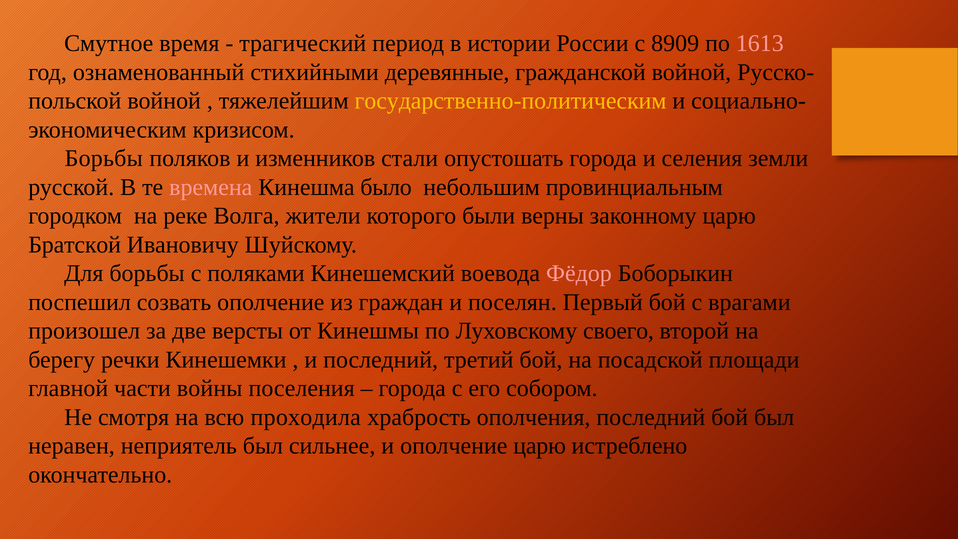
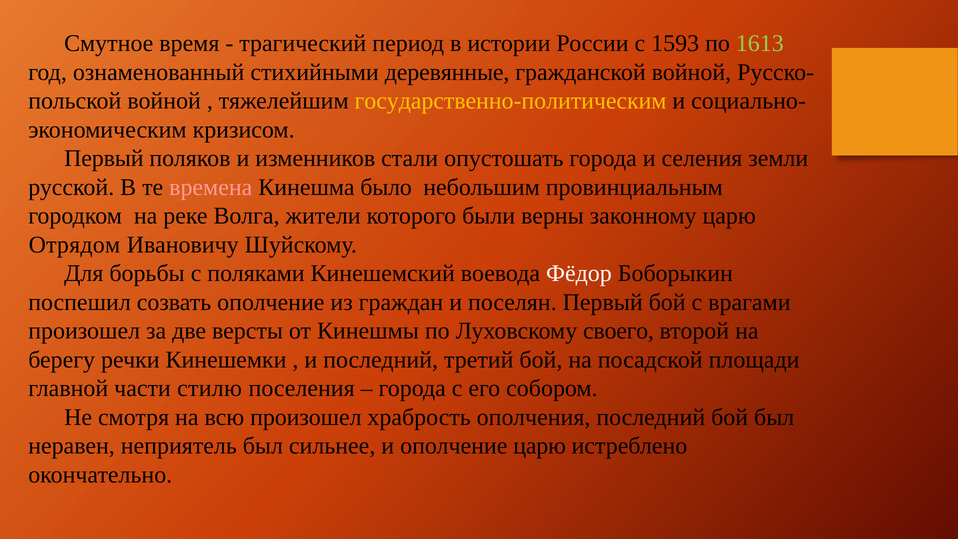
8909: 8909 -> 1593
1613 colour: pink -> light green
Борьбы at (104, 158): Борьбы -> Первый
Братской: Братской -> Отрядом
Фёдор colour: pink -> white
войны: войны -> стилю
всю проходила: проходила -> произошел
